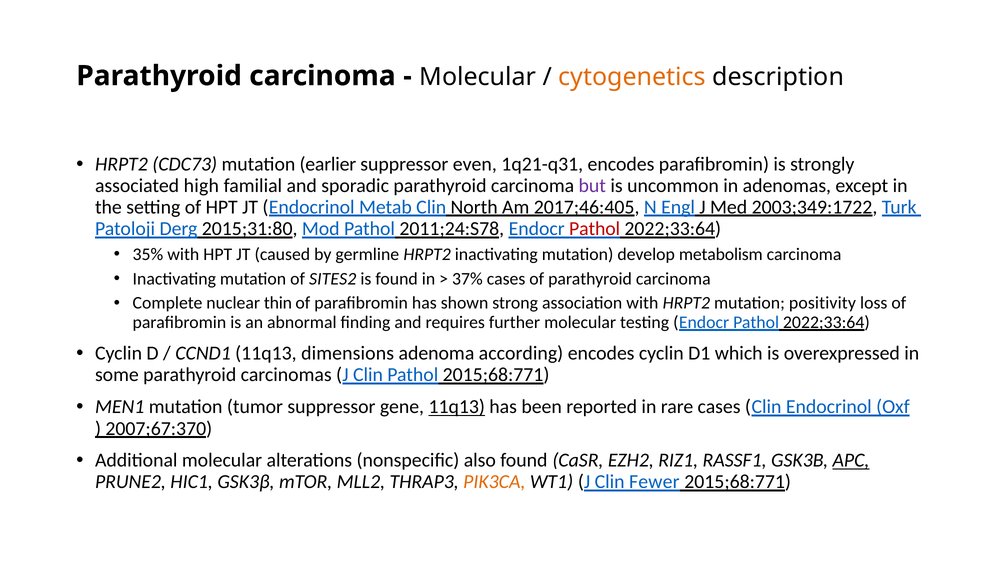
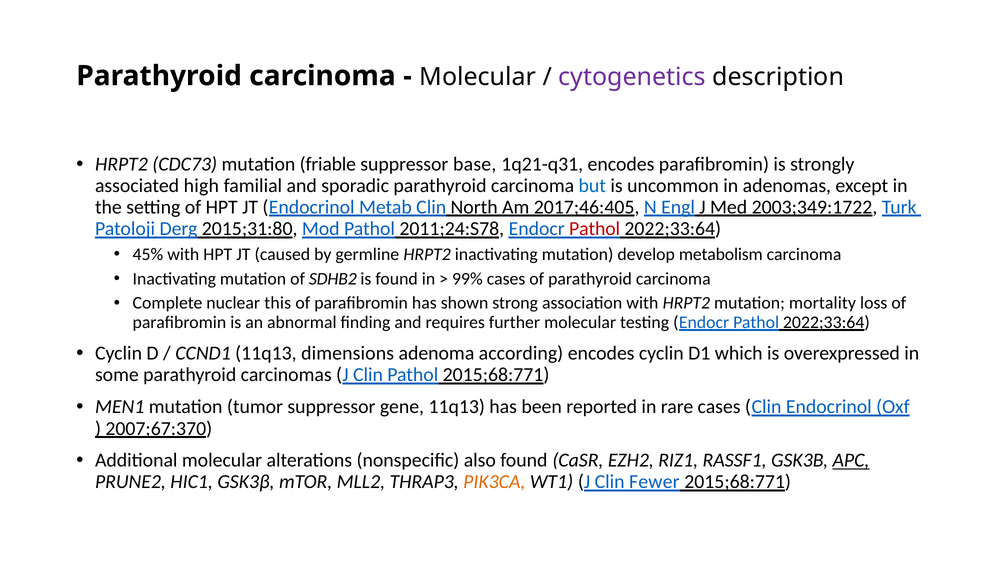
cytogenetics colour: orange -> purple
earlier: earlier -> friable
even: even -> base
but colour: purple -> blue
35%: 35% -> 45%
SITES2: SITES2 -> SDHB2
37%: 37% -> 99%
thin: thin -> this
positivity: positivity -> mortality
11q13 at (457, 407) underline: present -> none
